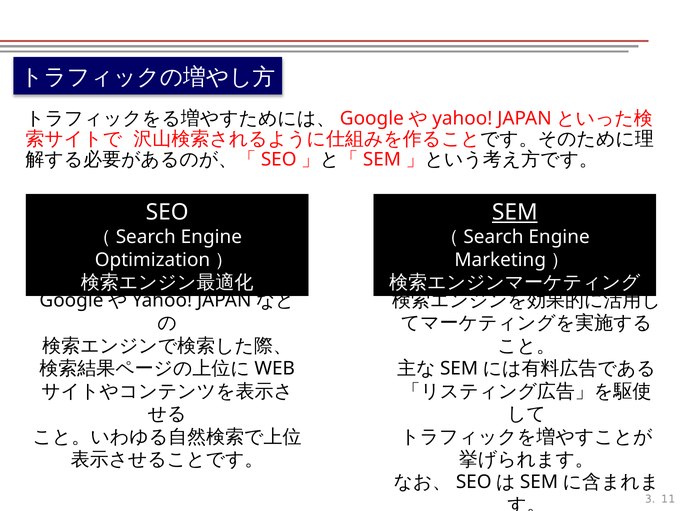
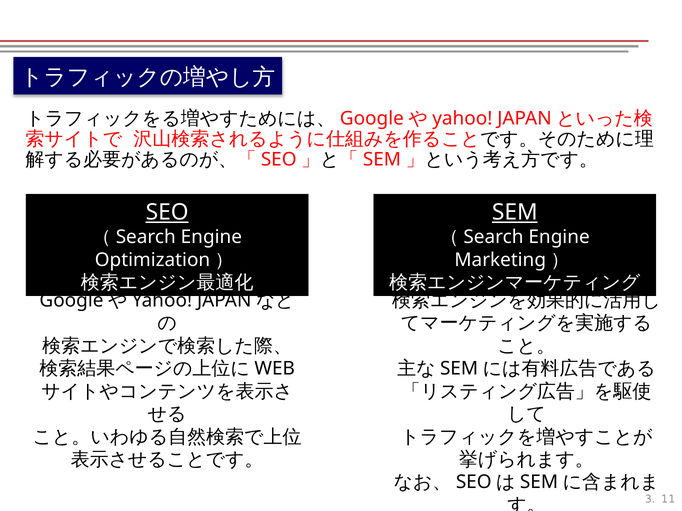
SEO underline: none -> present
